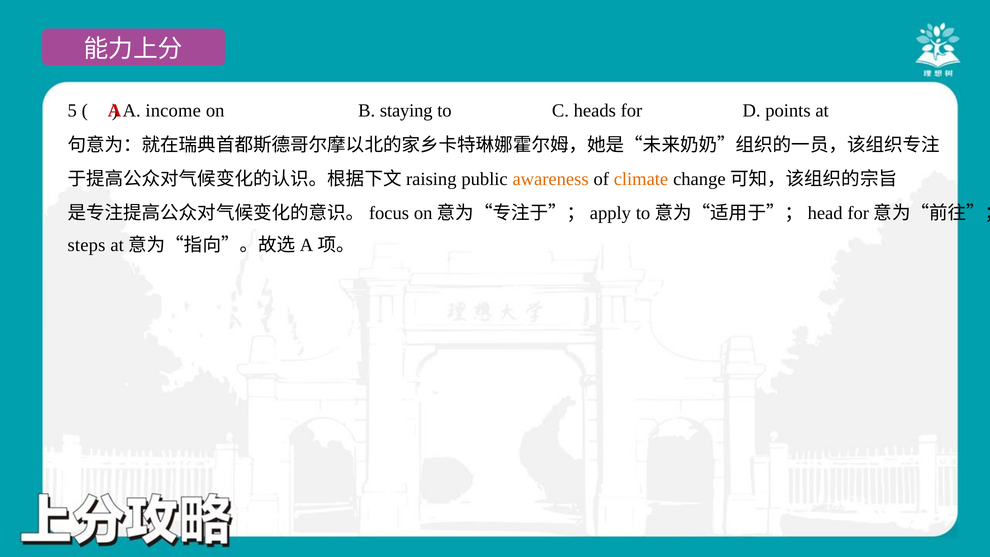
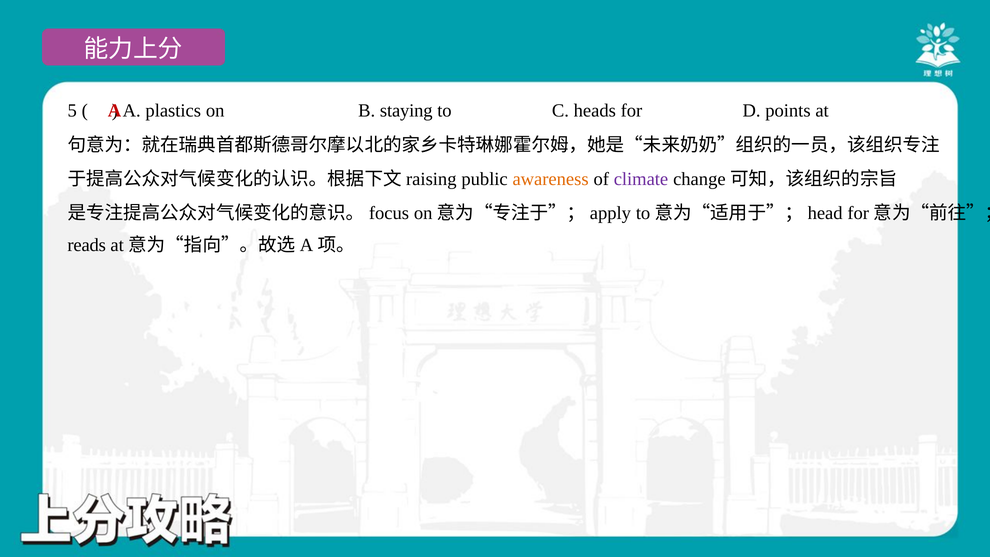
income: income -> plastics
climate colour: orange -> purple
steps: steps -> reads
